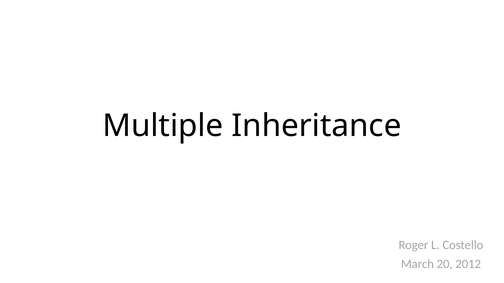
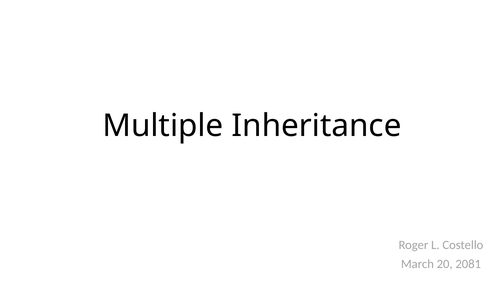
2012: 2012 -> 2081
